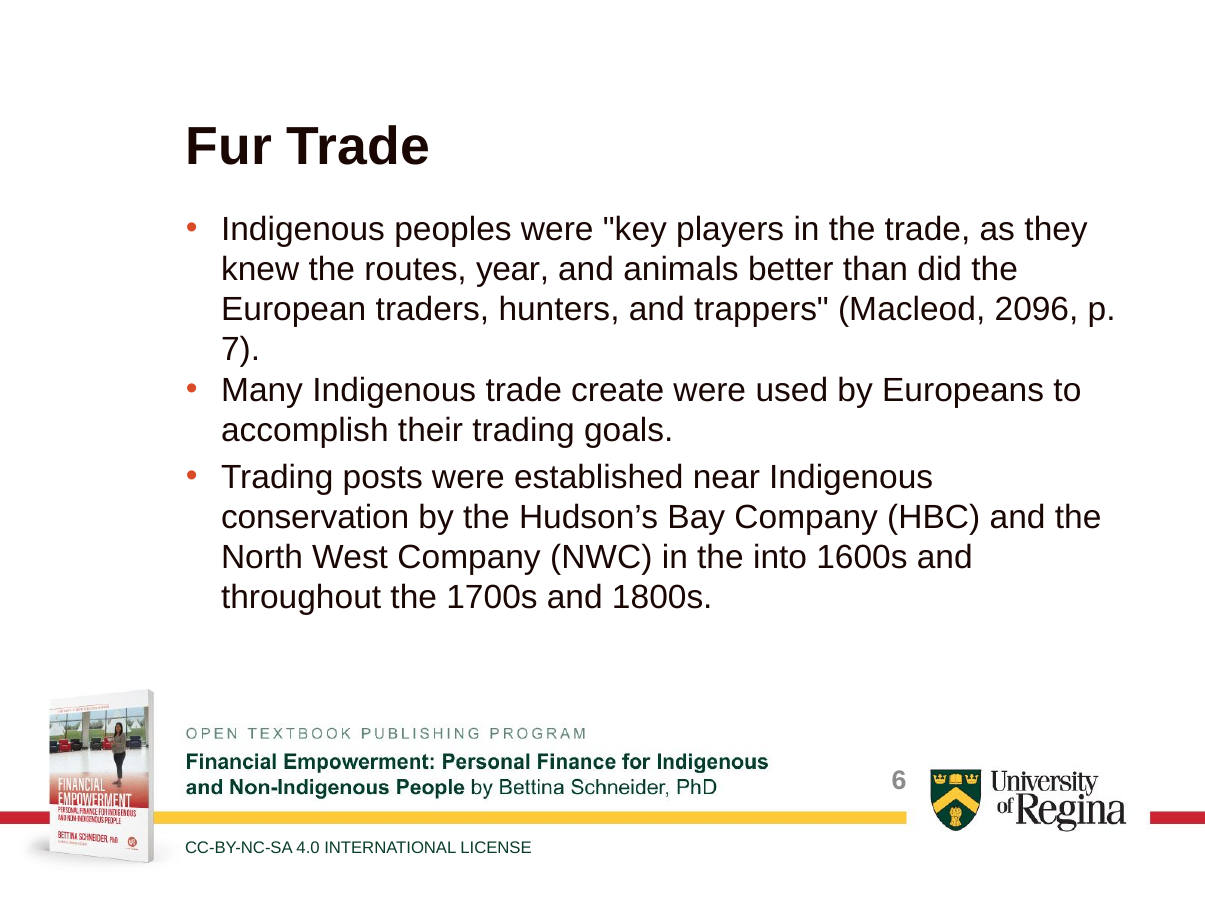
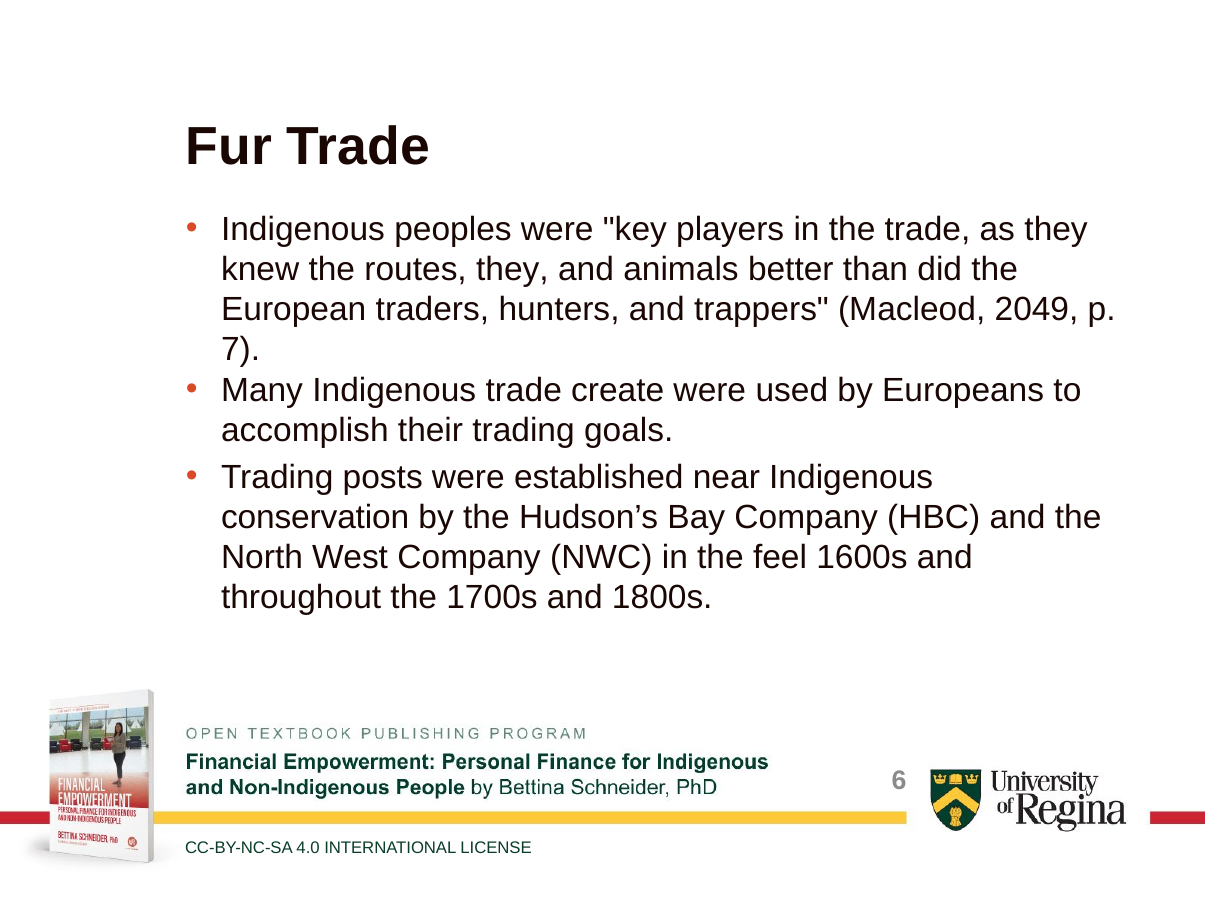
routes year: year -> they
2096: 2096 -> 2049
into: into -> feel
